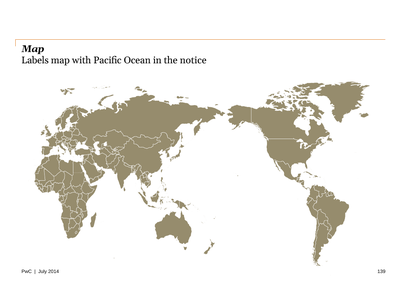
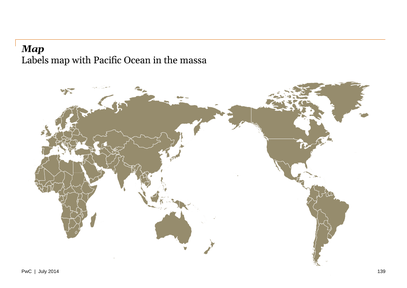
notice: notice -> massa
